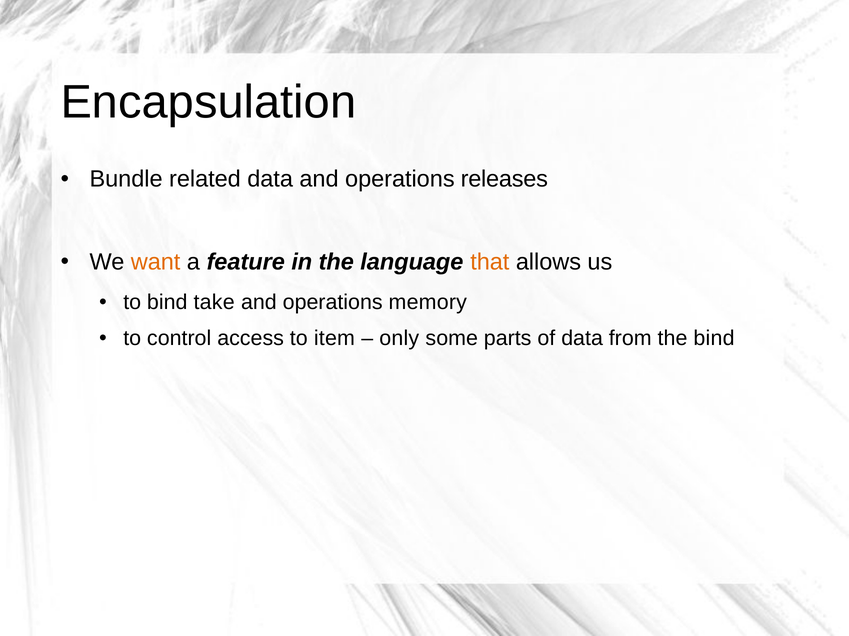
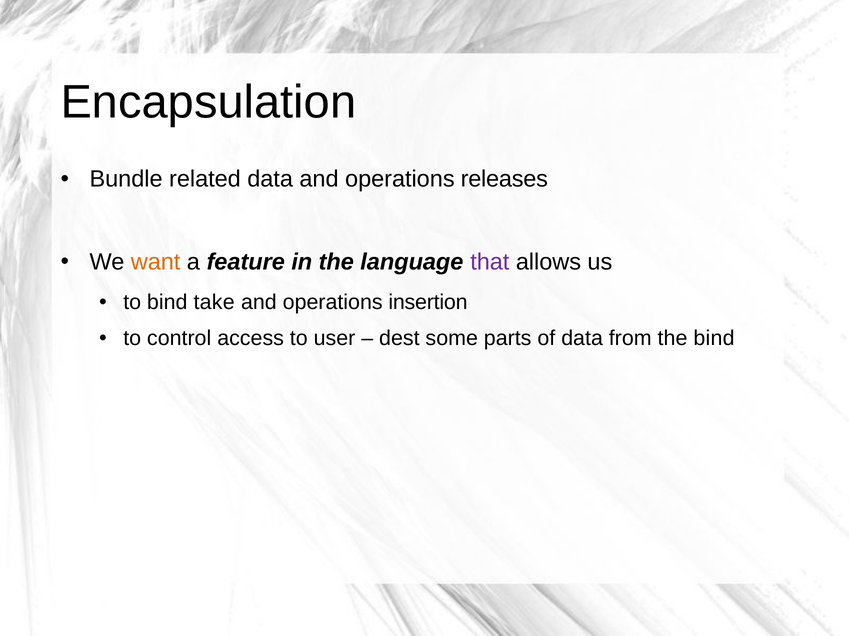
that colour: orange -> purple
memory: memory -> insertion
item: item -> user
only: only -> dest
